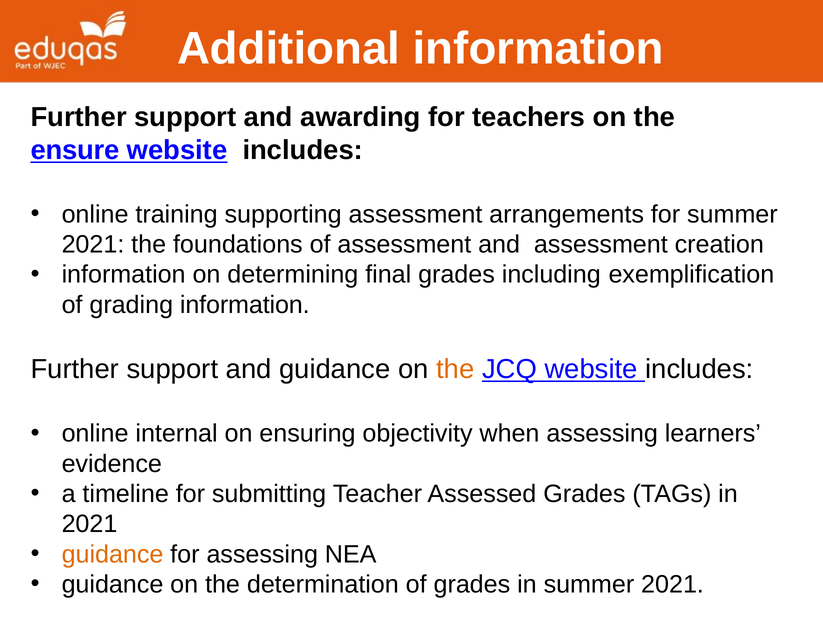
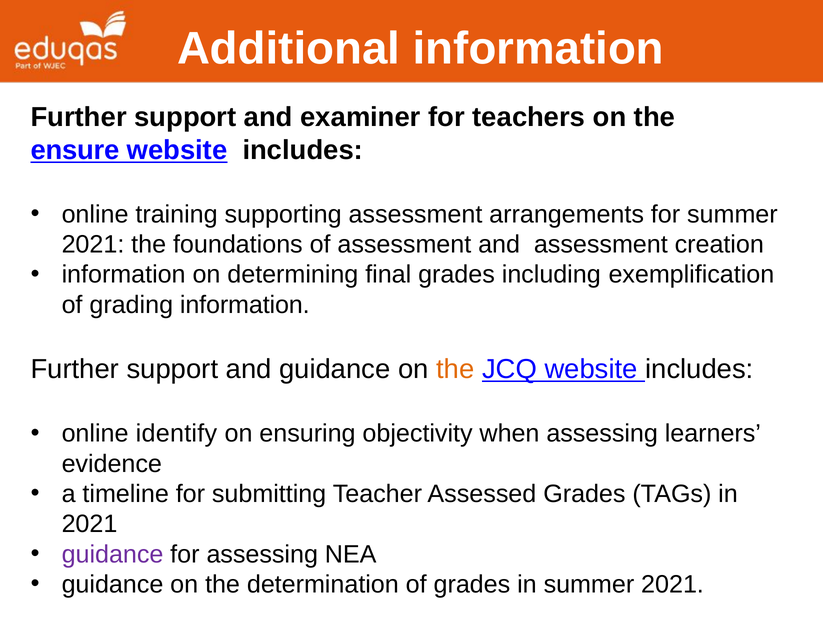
awarding: awarding -> examiner
internal: internal -> identify
guidance at (113, 554) colour: orange -> purple
